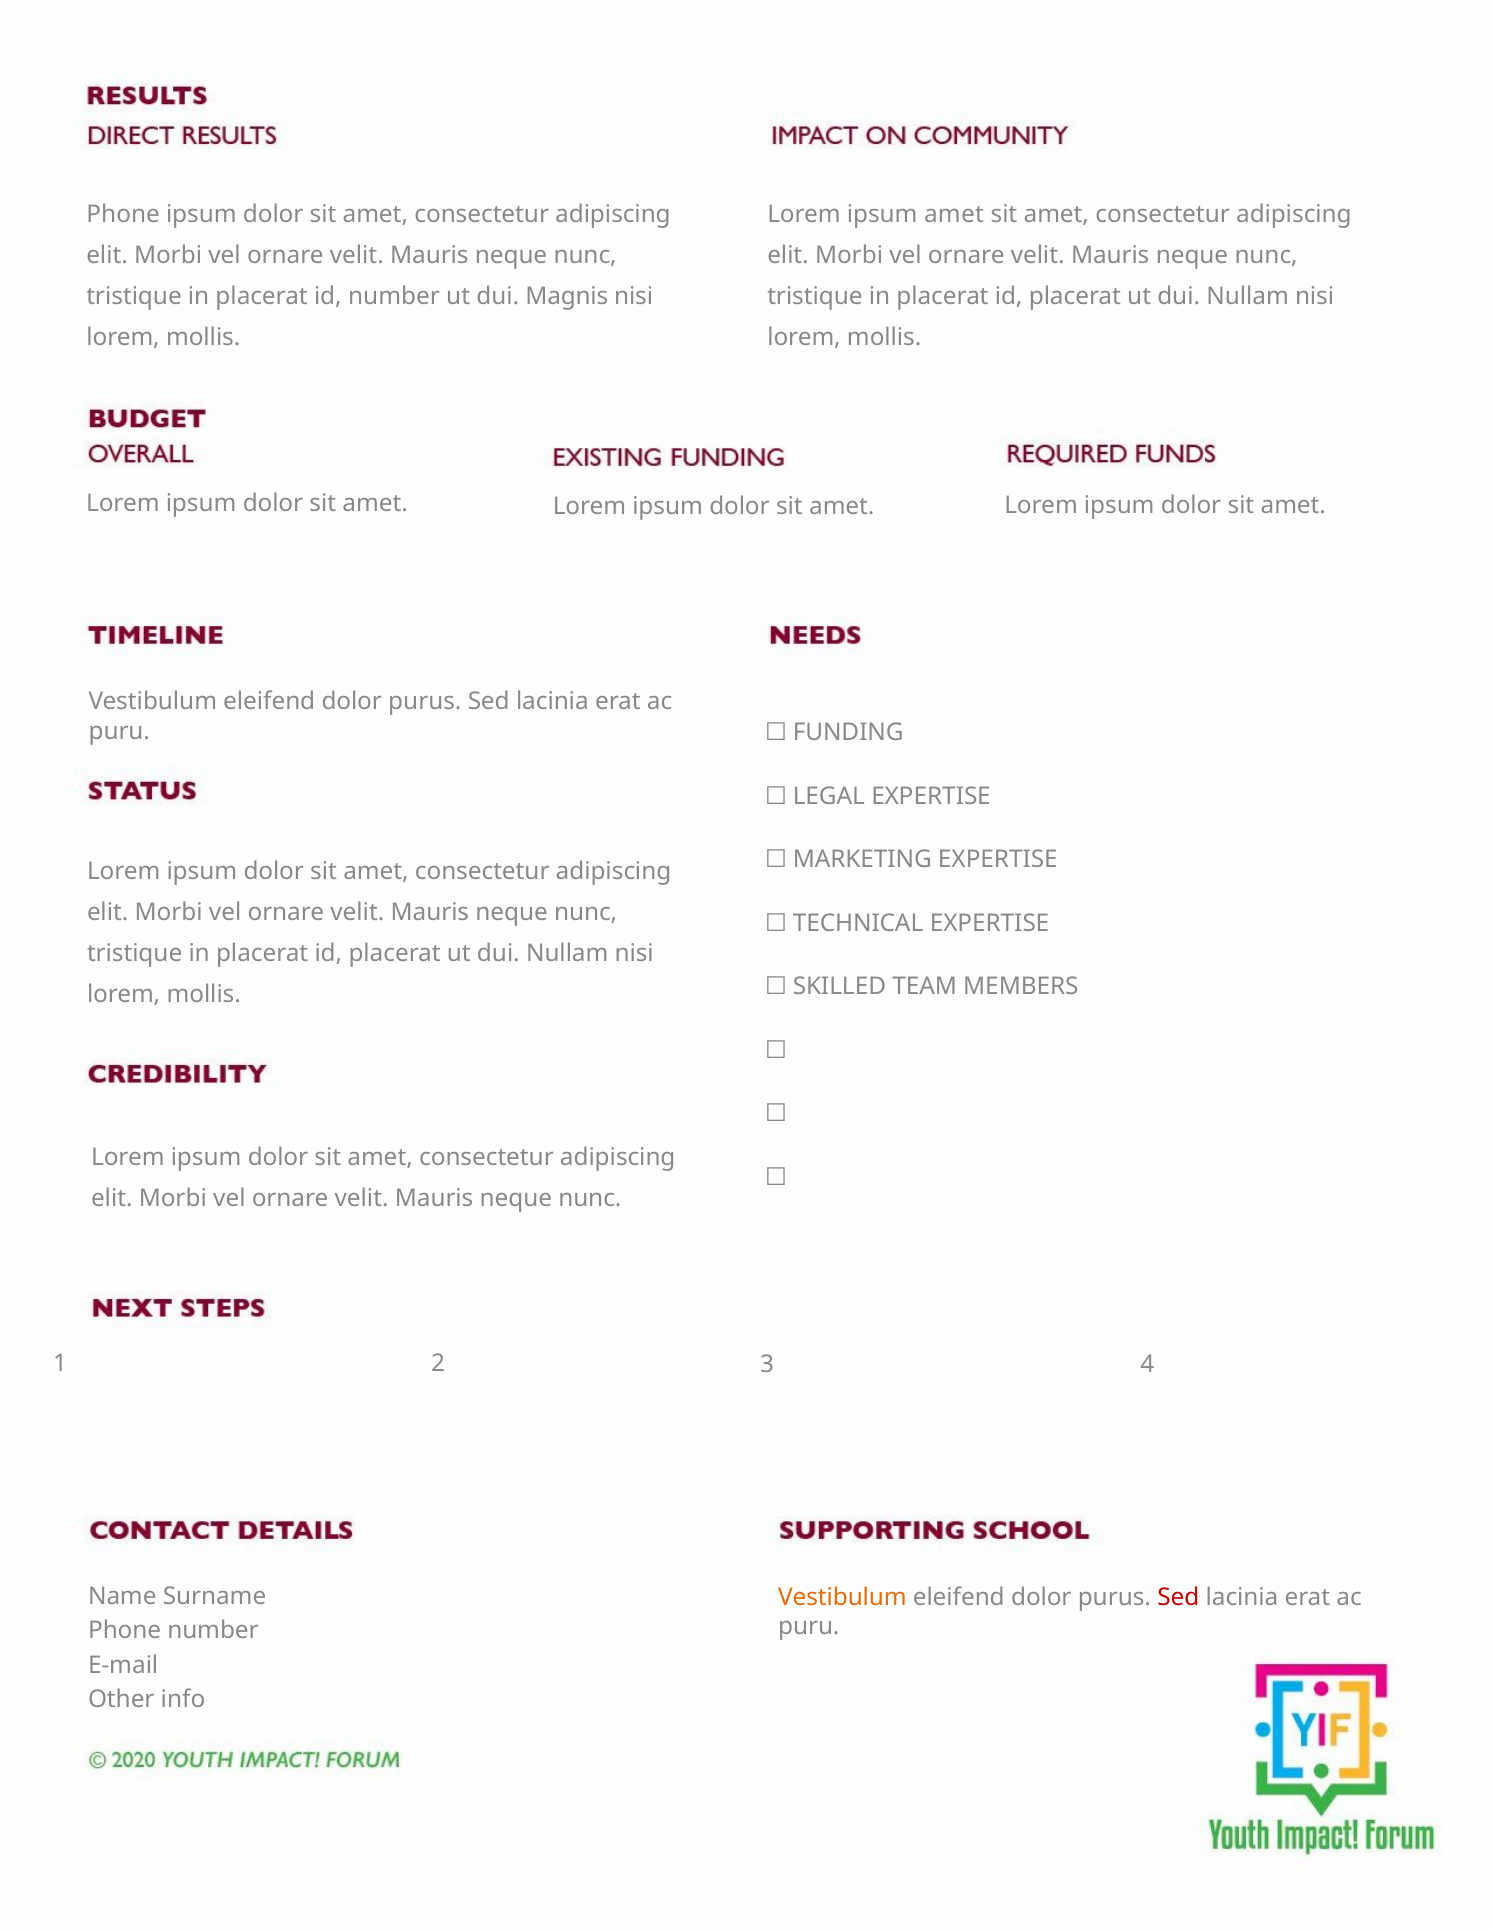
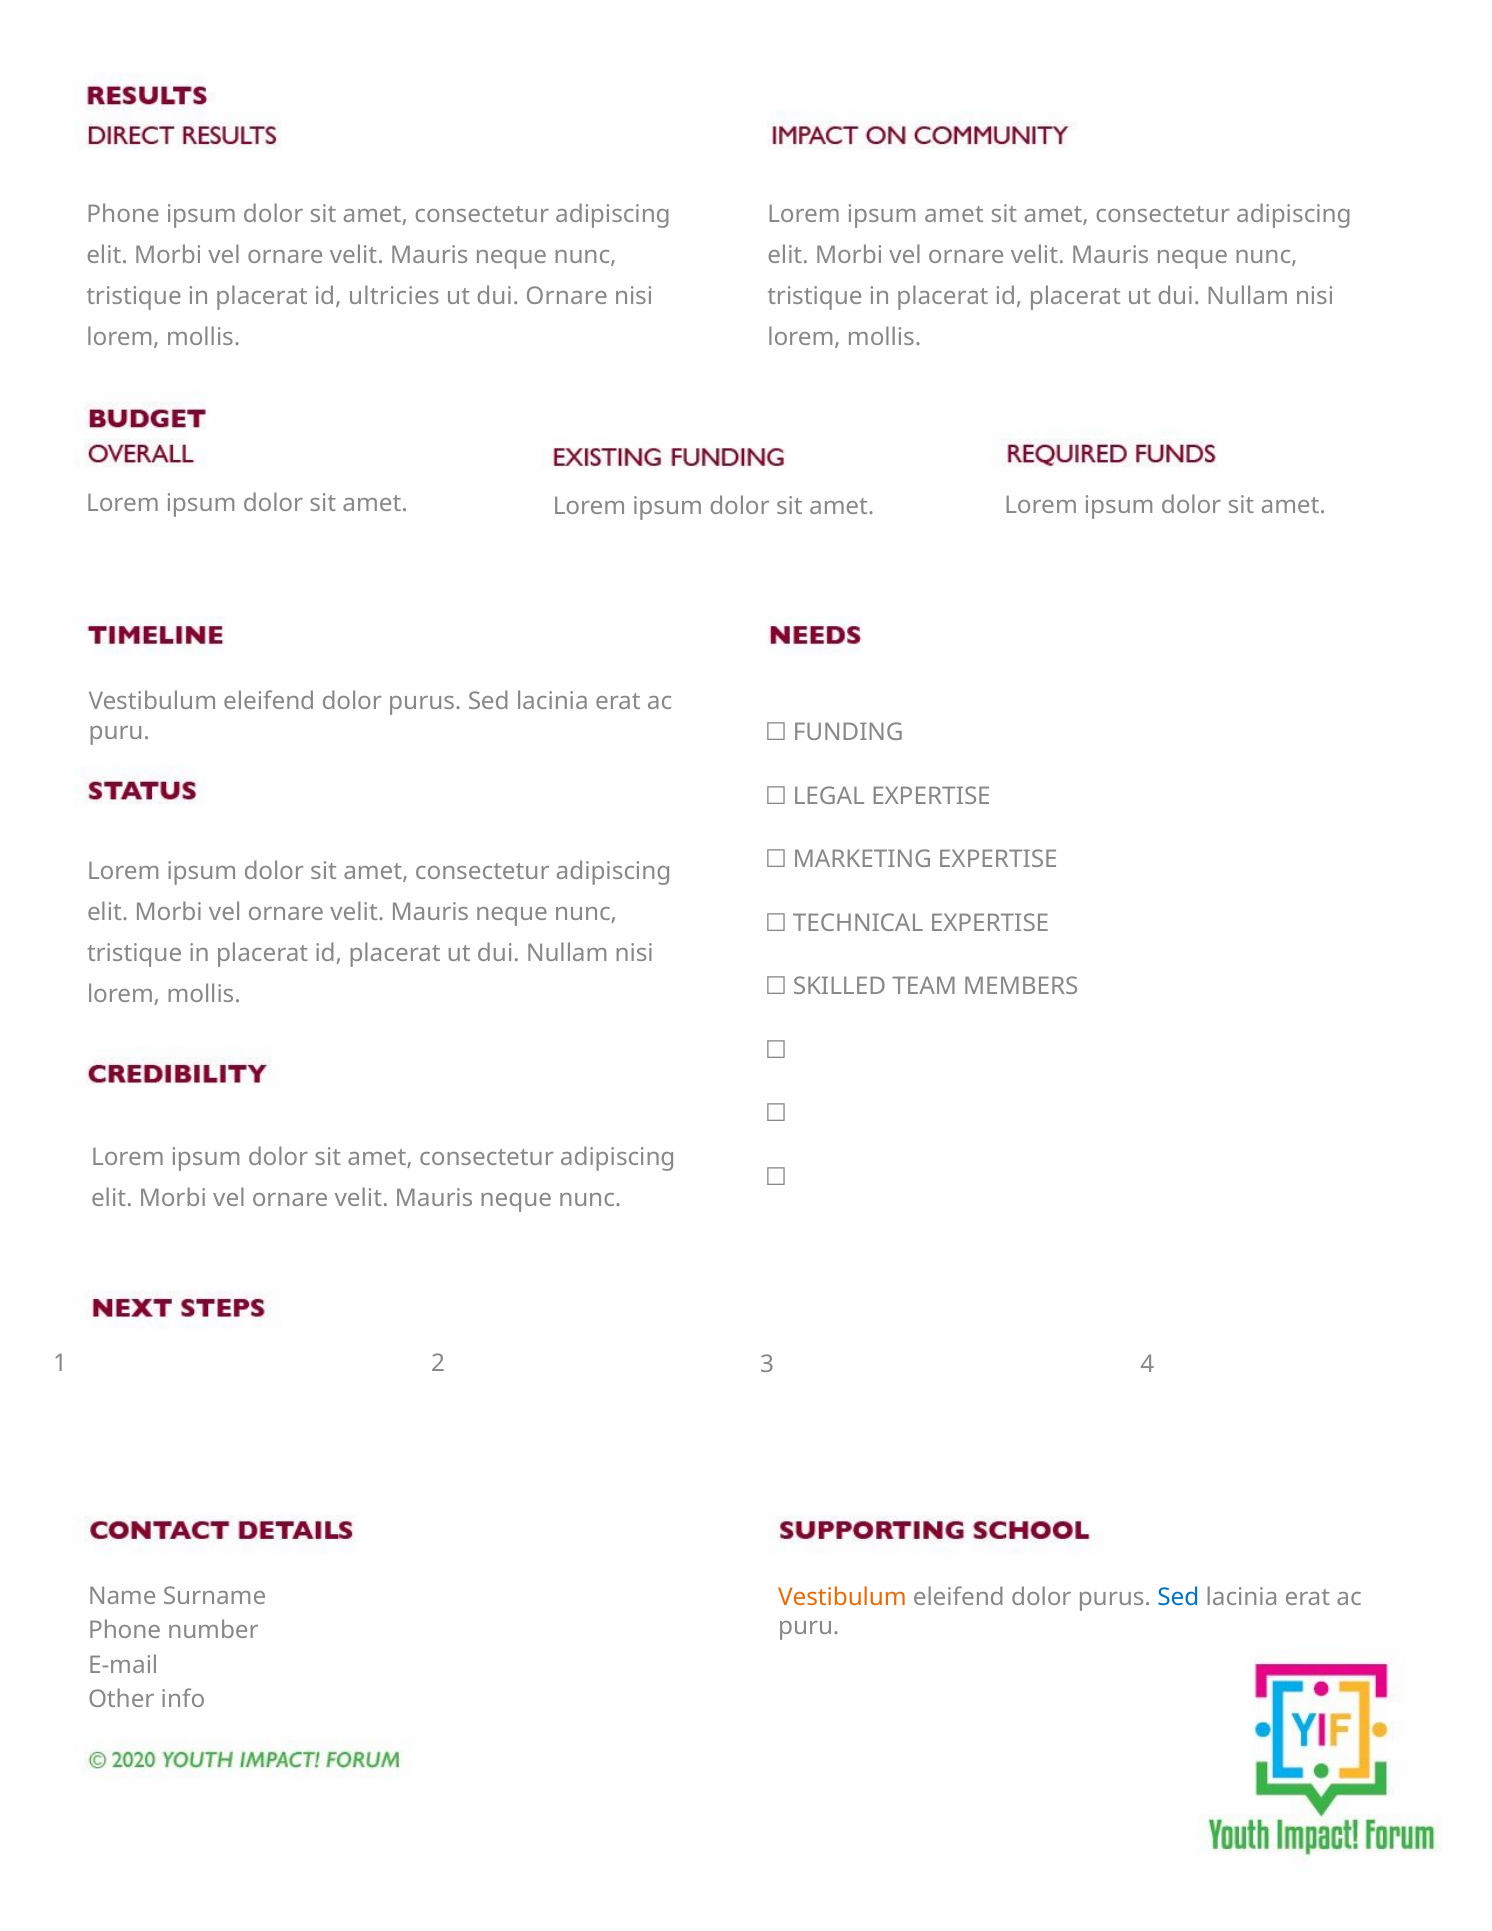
id number: number -> ultricies
dui Magnis: Magnis -> Ornare
Sed at (1178, 1597) colour: red -> blue
